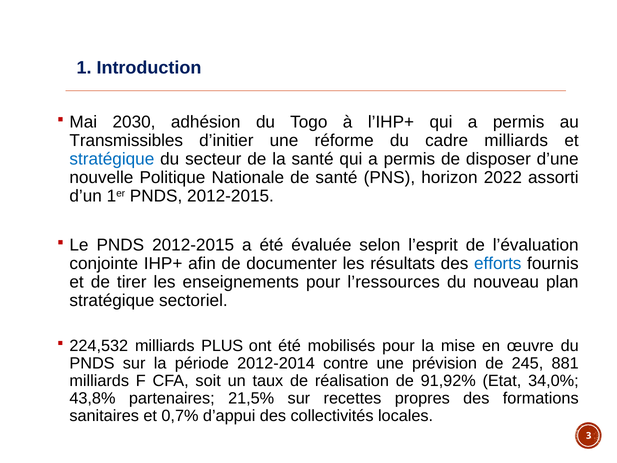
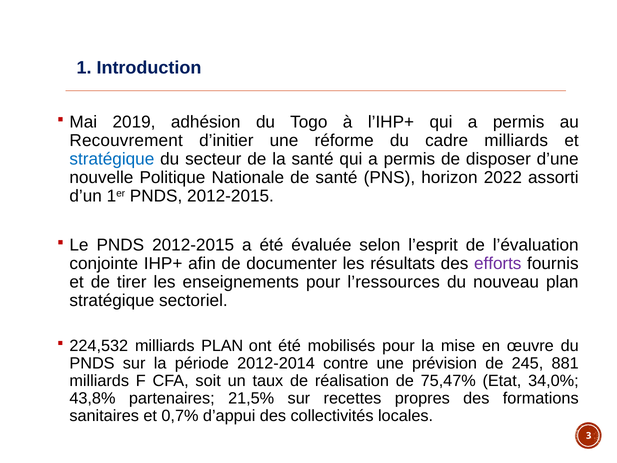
2030: 2030 -> 2019
Transmissibles: Transmissibles -> Recouvrement
efforts colour: blue -> purple
milliards PLUS: PLUS -> PLAN
91,92%: 91,92% -> 75,47%
